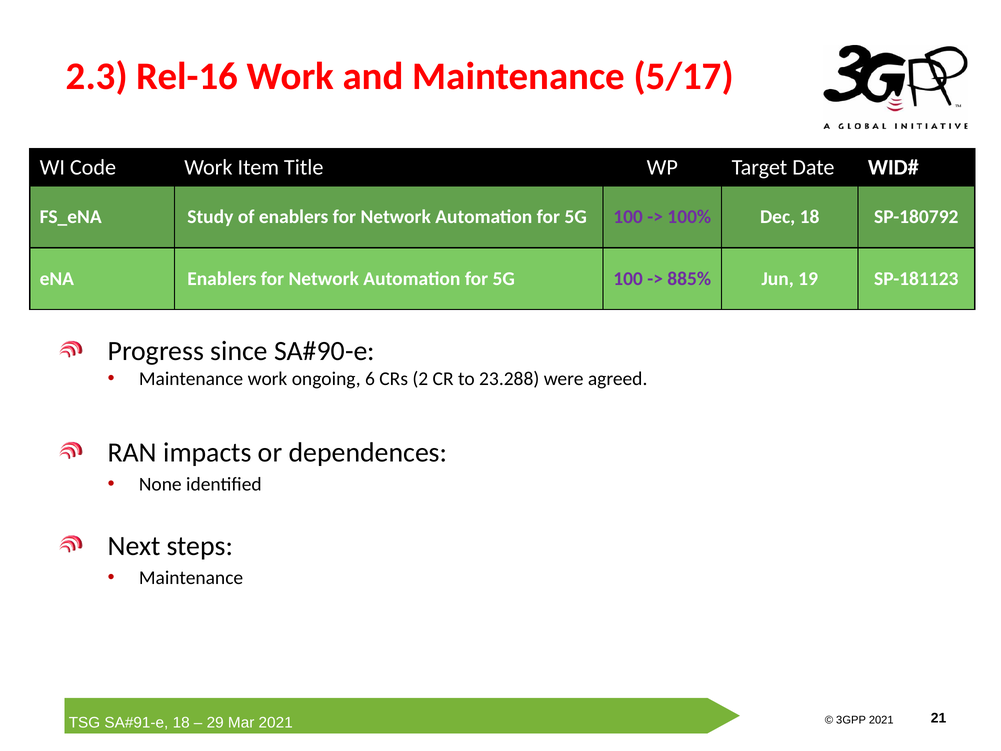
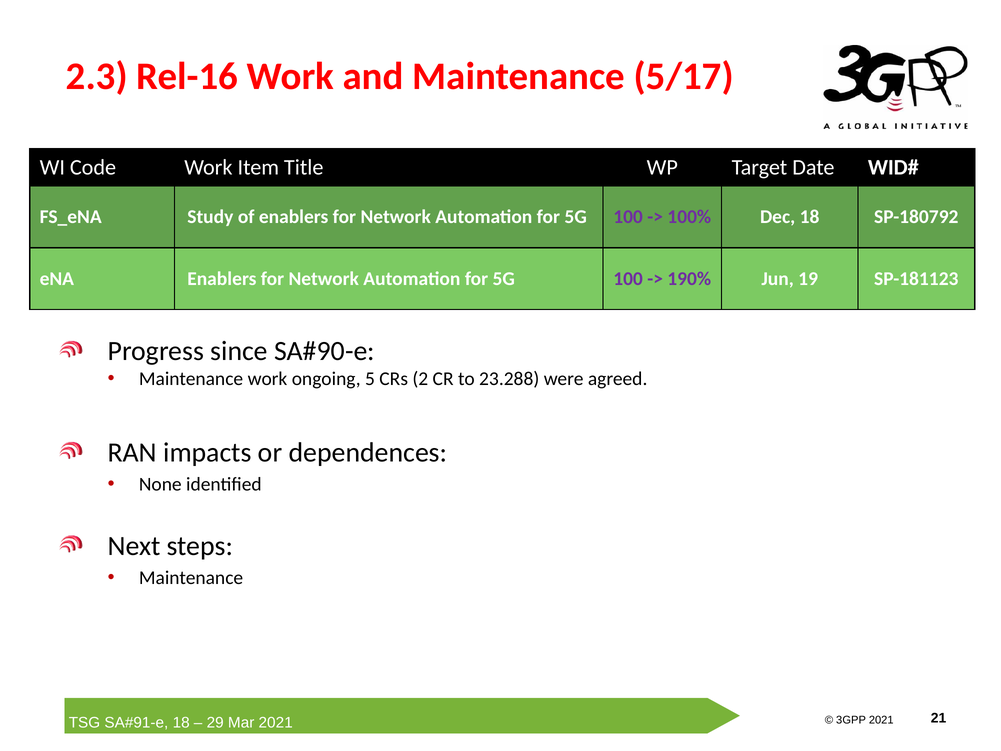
885%: 885% -> 190%
6: 6 -> 5
